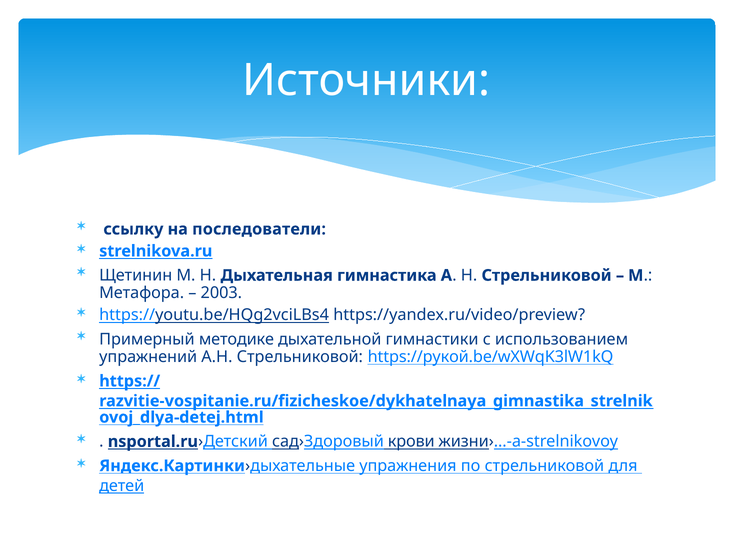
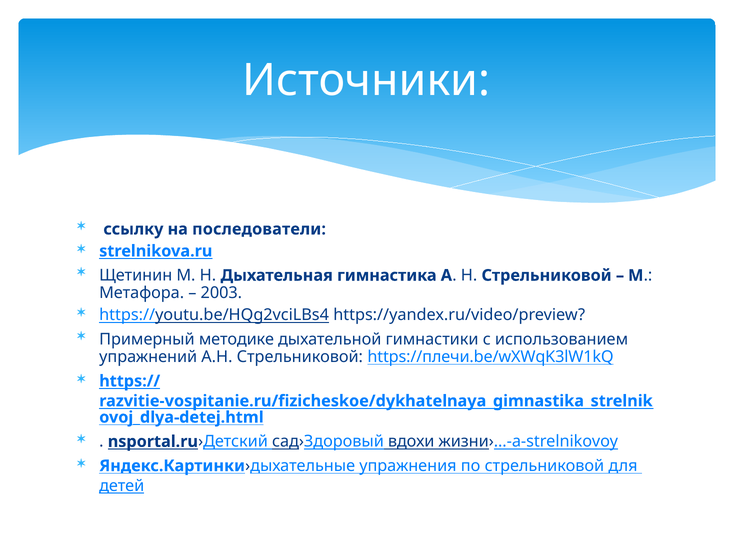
https://рукой.be/wXWqK3lW1kQ: https://рукой.be/wXWqK3lW1kQ -> https://плечи.be/wXWqK3lW1kQ
крови: крови -> вдохи
